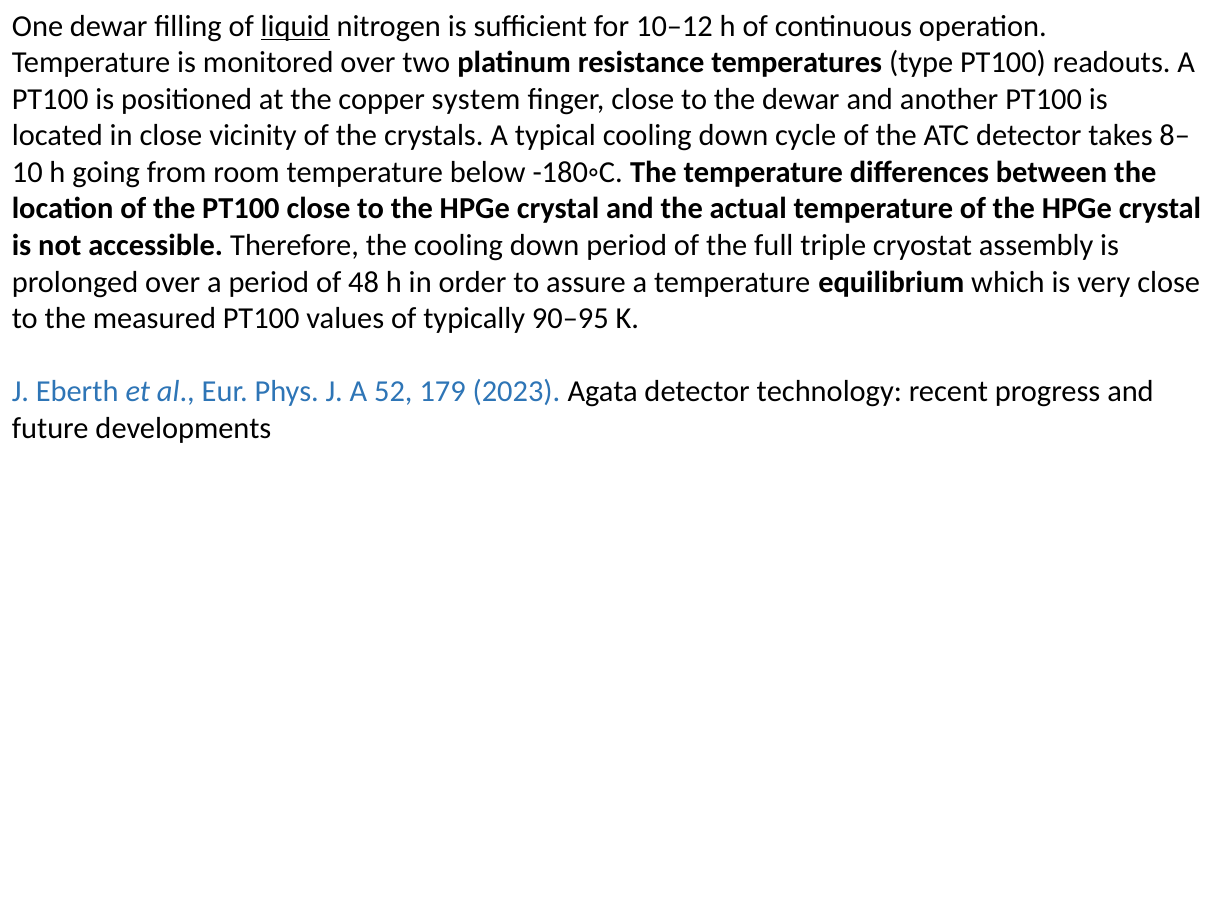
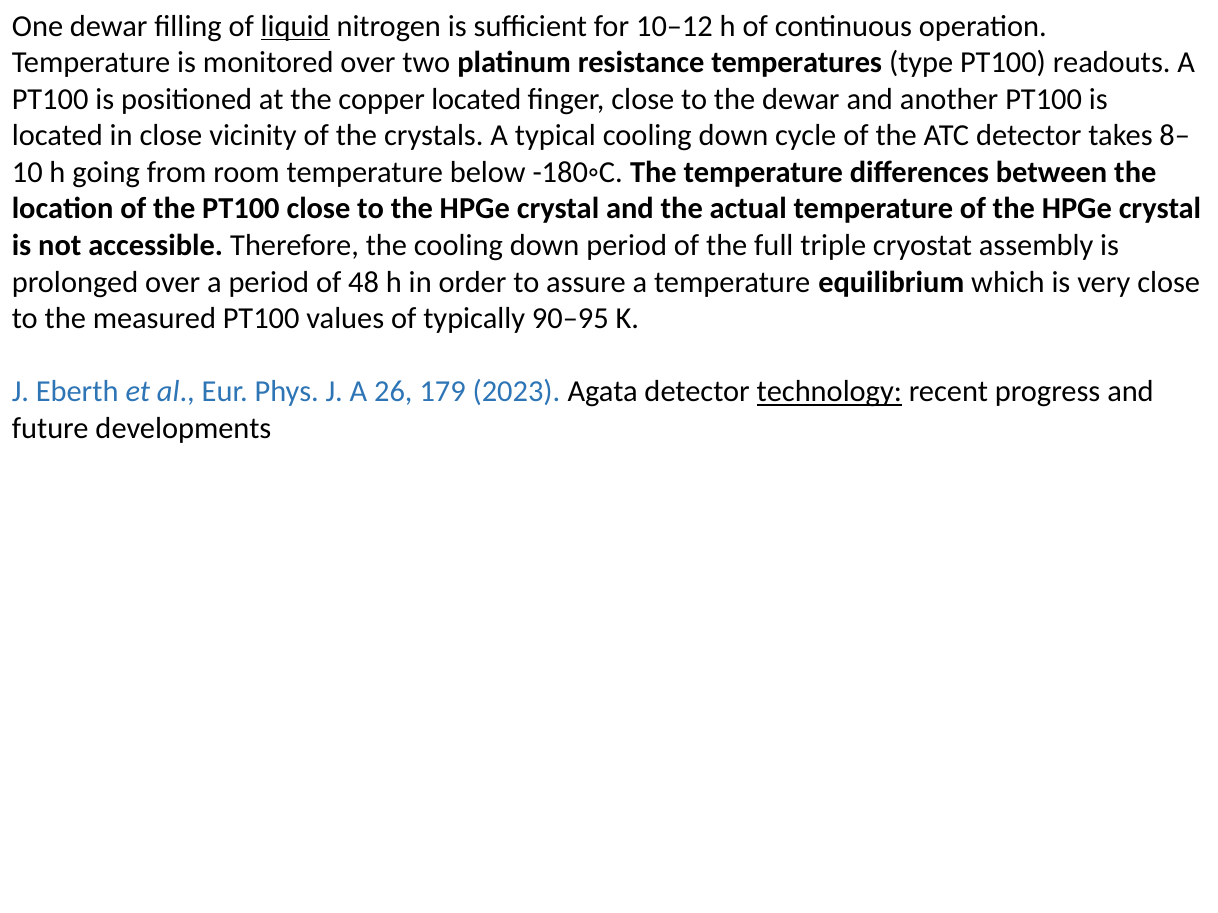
copper system: system -> located
52: 52 -> 26
technology underline: none -> present
